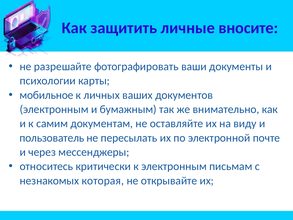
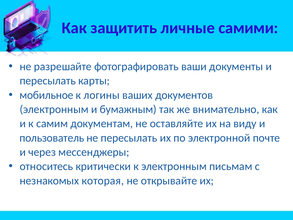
вносите: вносите -> самими
психологии at (48, 81): психологии -> пересылать
личных: личных -> логины
